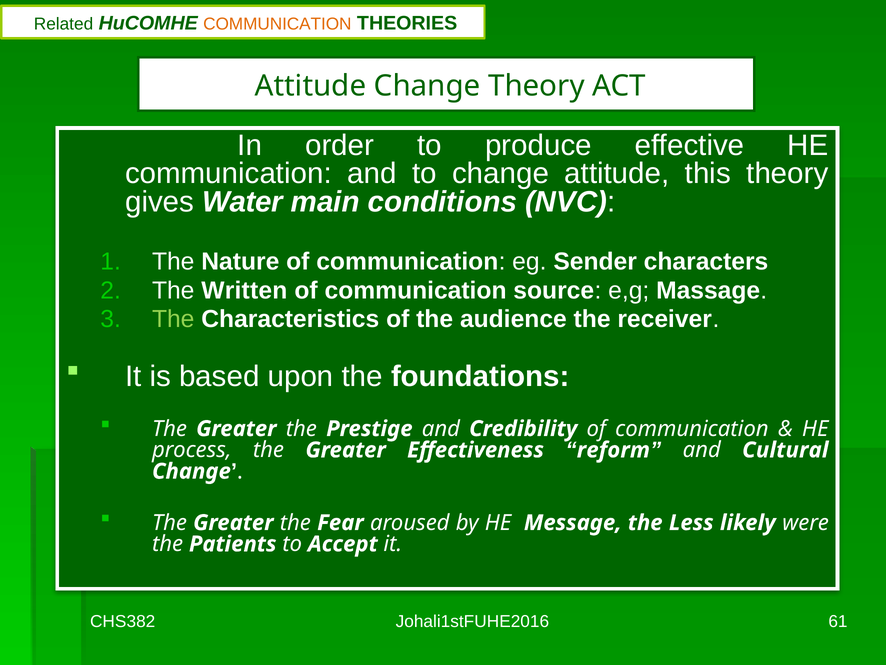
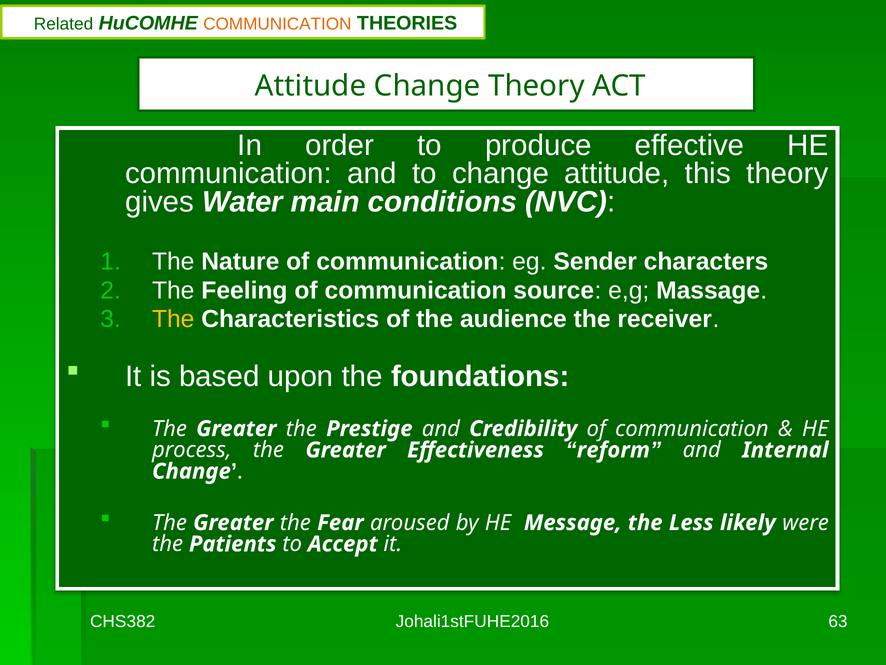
Written: Written -> Feeling
The at (173, 319) colour: light green -> yellow
Cultural: Cultural -> Internal
61: 61 -> 63
